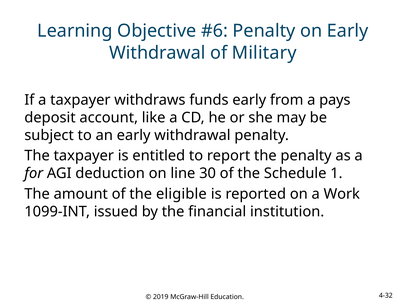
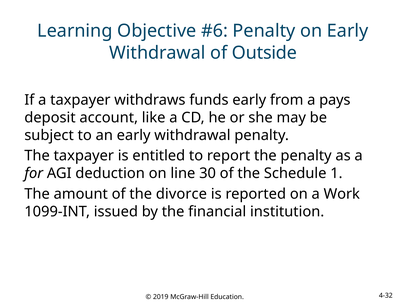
Military: Military -> Outside
eligible: eligible -> divorce
